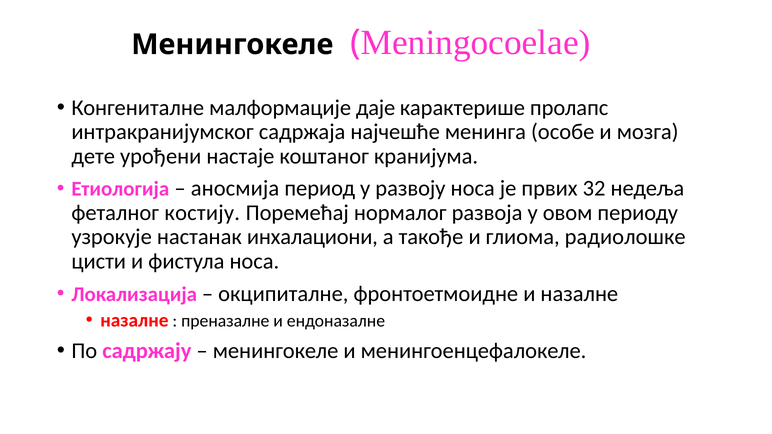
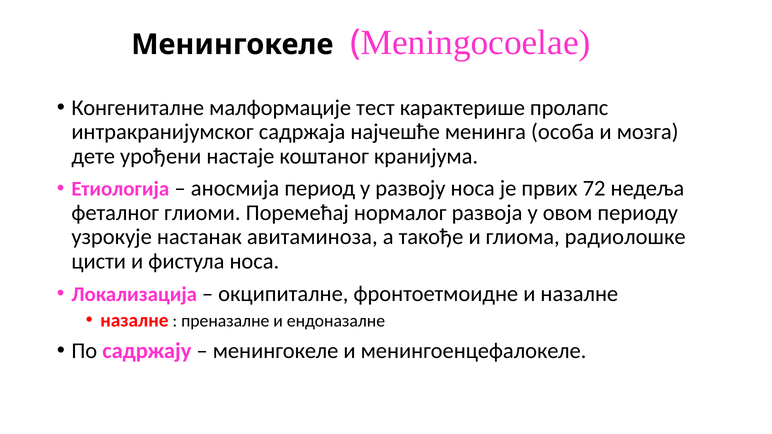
даје: даје -> тест
особе: особе -> особа
32: 32 -> 72
костију: костију -> глиоми
инхалациони: инхалациони -> авитаминоза
